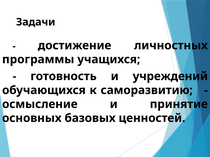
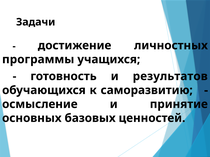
учреждений: учреждений -> результатов
